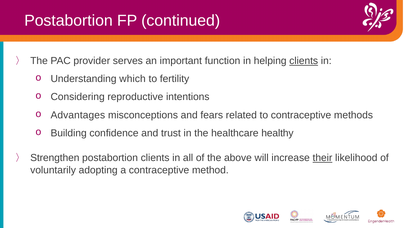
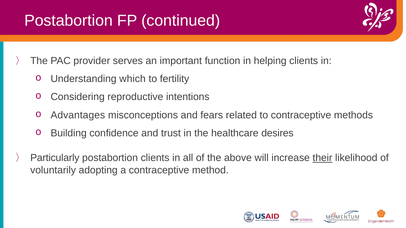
clients at (304, 61) underline: present -> none
healthy: healthy -> desires
Strengthen: Strengthen -> Particularly
